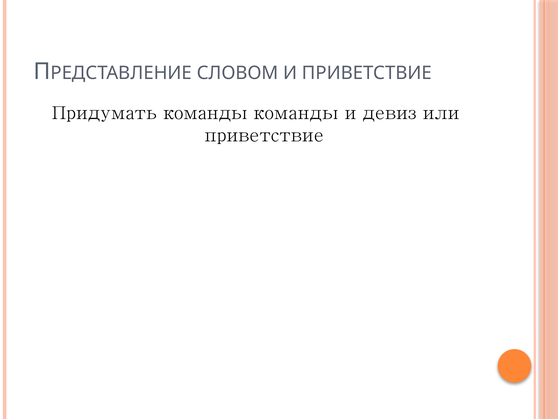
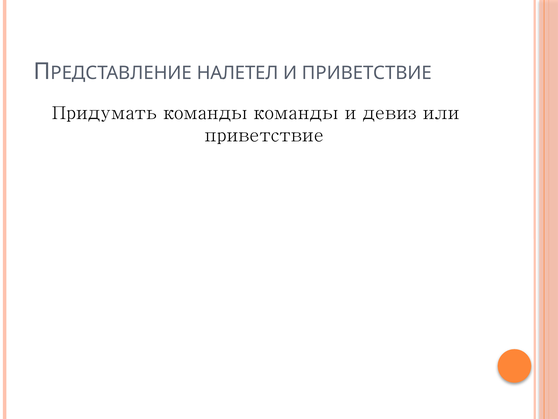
СЛОВОМ: СЛОВОМ -> НАЛЕТЕЛ
